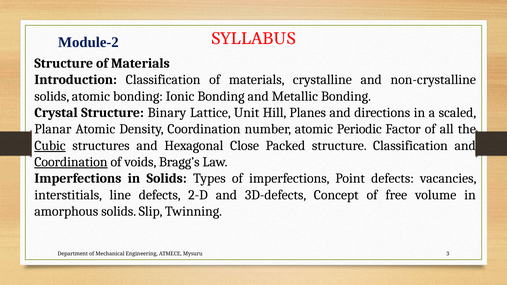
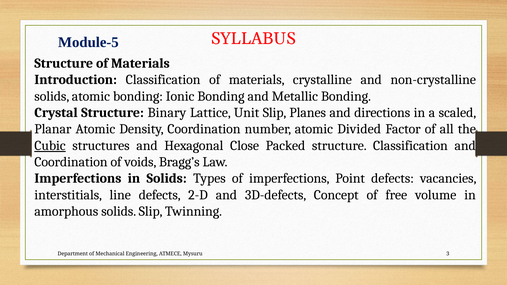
Module-2: Module-2 -> Module-5
Unit Hill: Hill -> Slip
Periodic: Periodic -> Divided
Coordination at (71, 162) underline: present -> none
